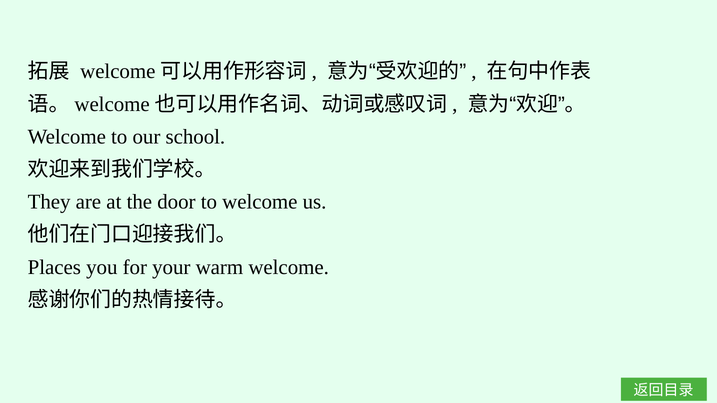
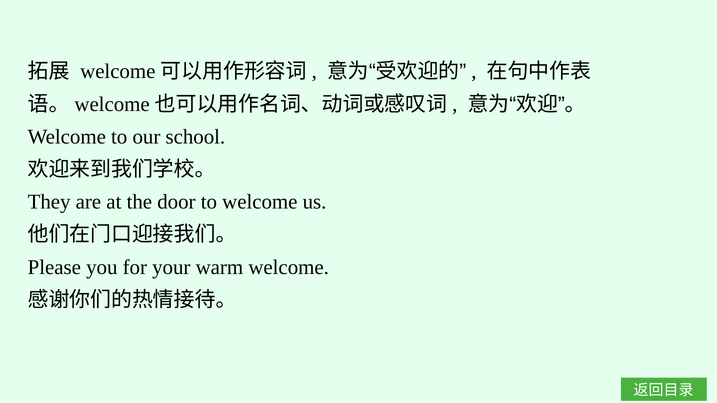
Places: Places -> Please
